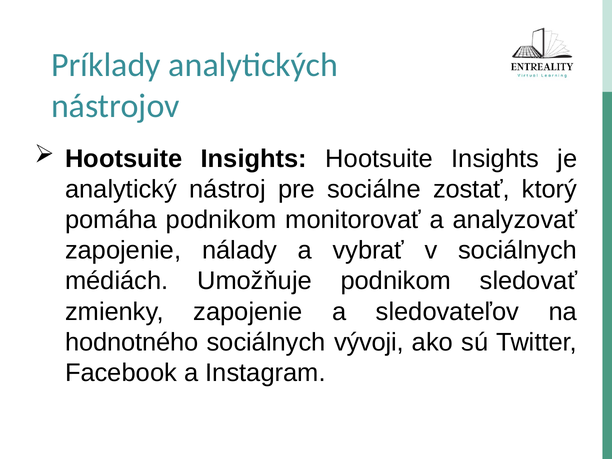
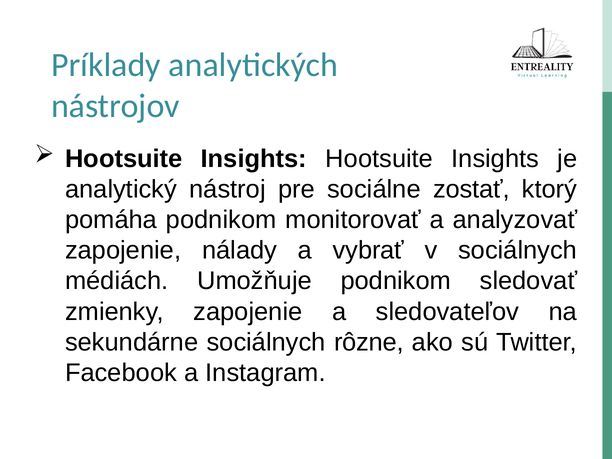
hodnotného: hodnotného -> sekundárne
vývoji: vývoji -> rôzne
